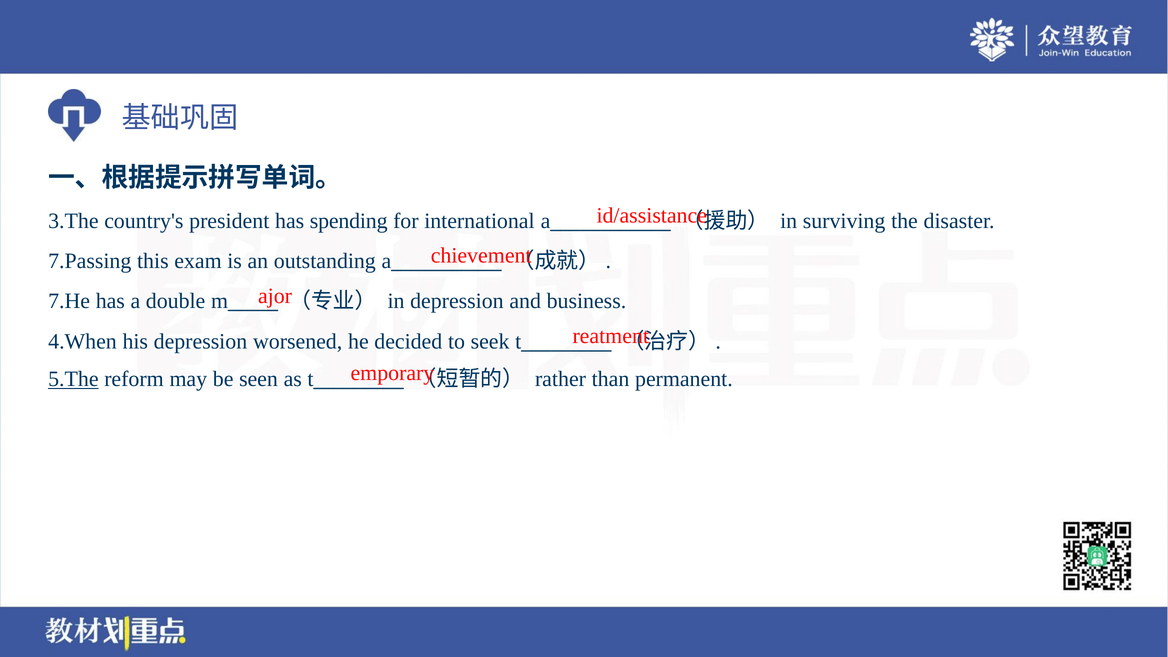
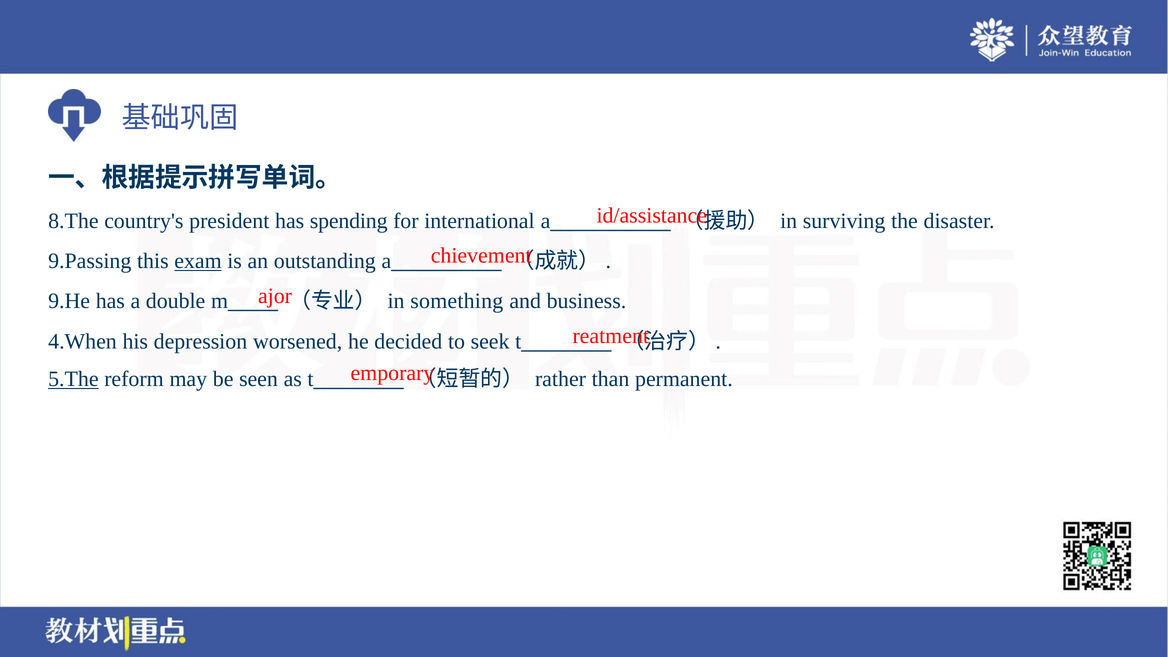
3.The: 3.The -> 8.The
7.Passing: 7.Passing -> 9.Passing
exam underline: none -> present
7.He: 7.He -> 9.He
in depression: depression -> something
